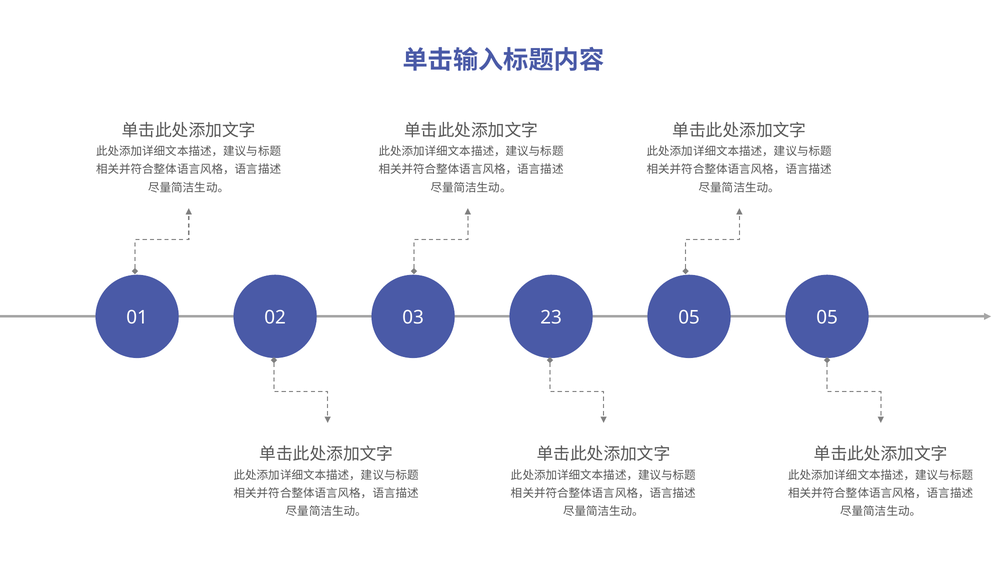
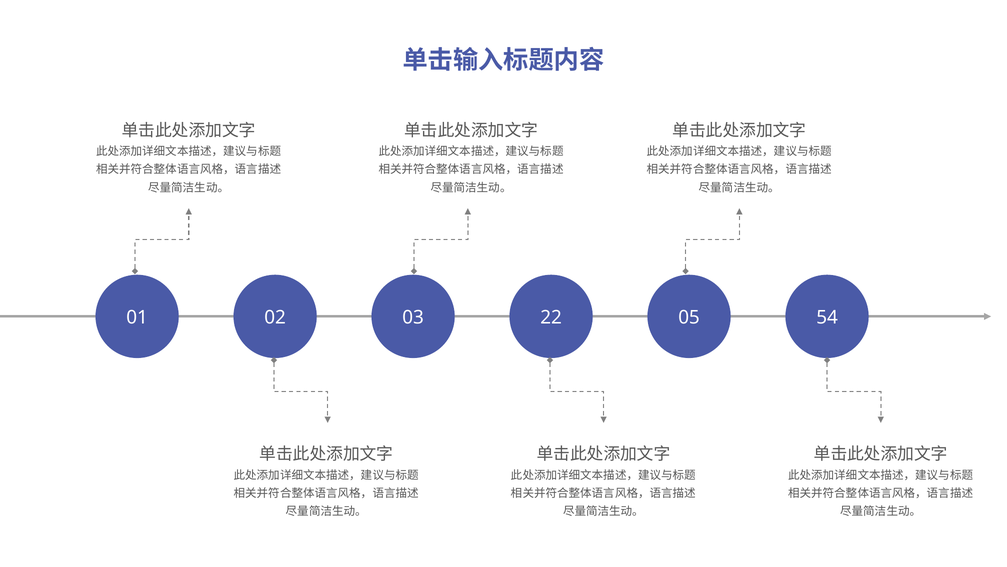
23: 23 -> 22
05 05: 05 -> 54
